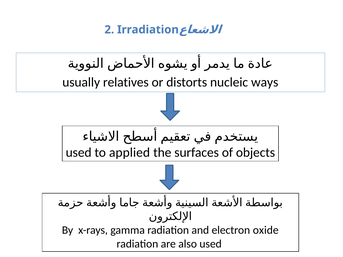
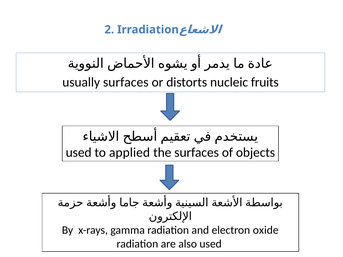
usually relatives: relatives -> surfaces
ways: ways -> fruits
